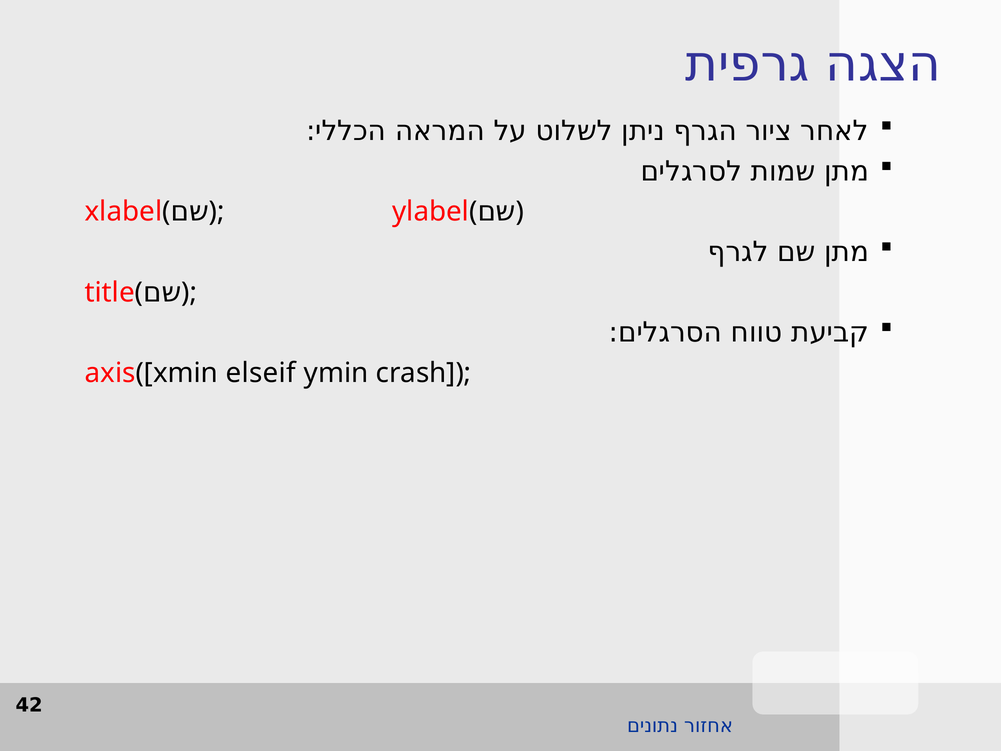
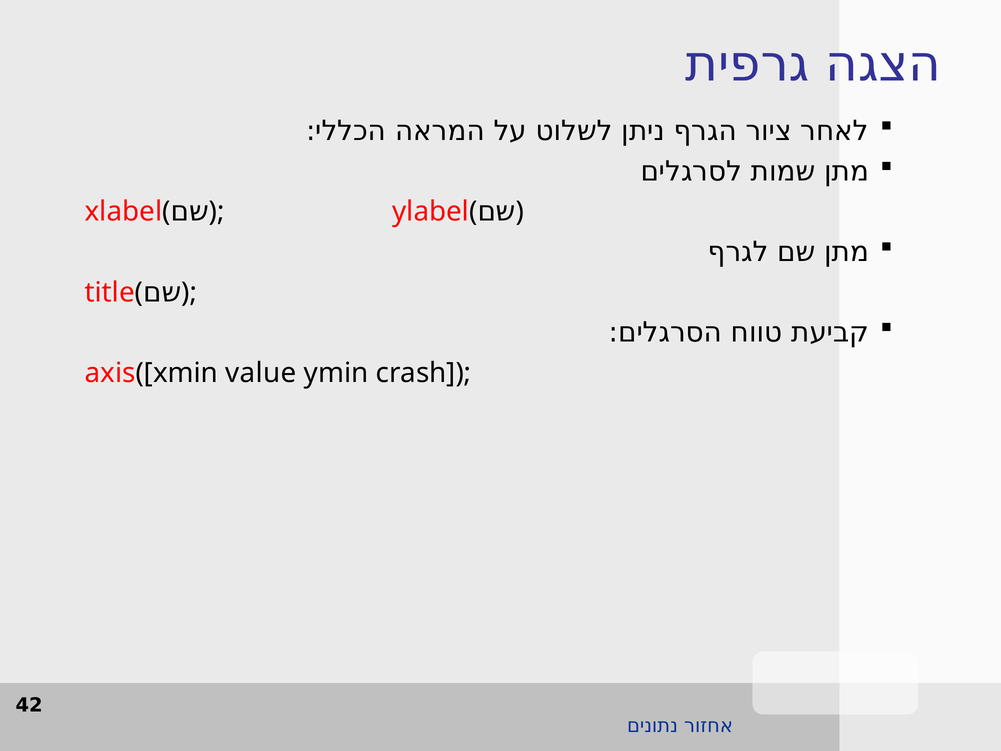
elseif: elseif -> value
